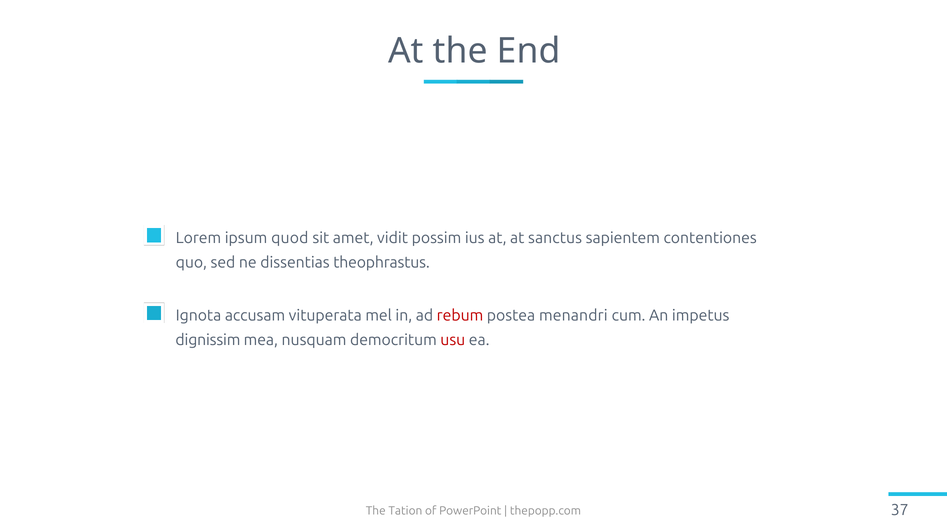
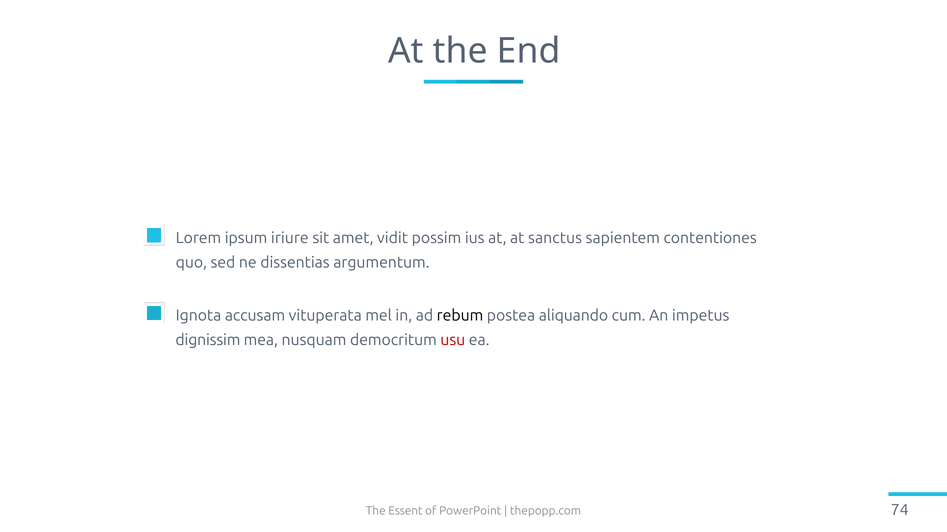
quod: quod -> iriure
theophrastus: theophrastus -> argumentum
rebum colour: red -> black
menandri: menandri -> aliquando
Tation: Tation -> Essent
37: 37 -> 74
